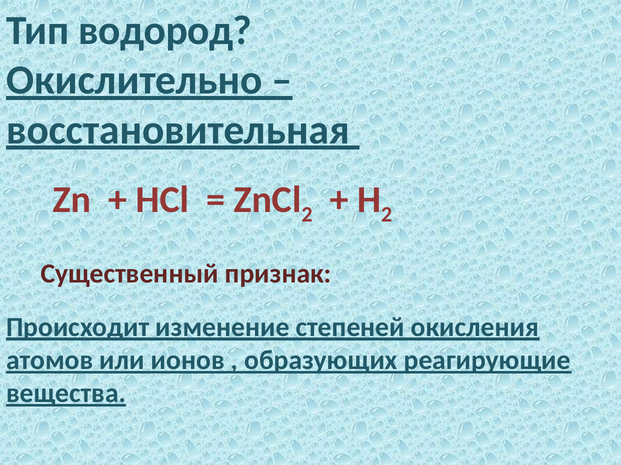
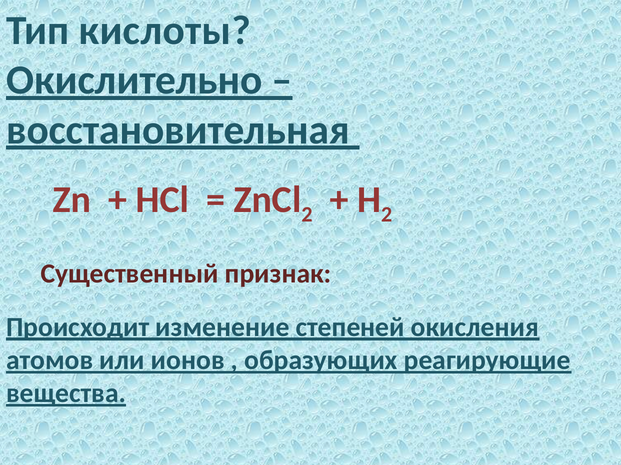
водород: водород -> кислоты
